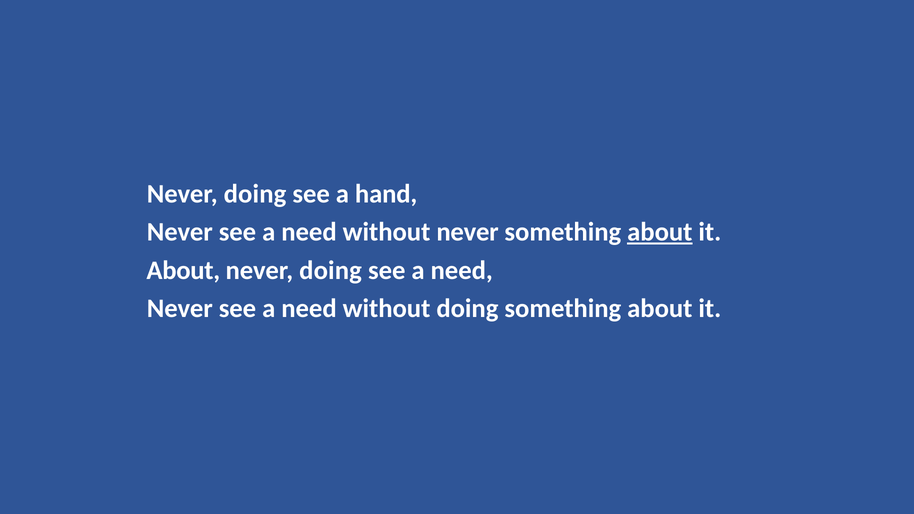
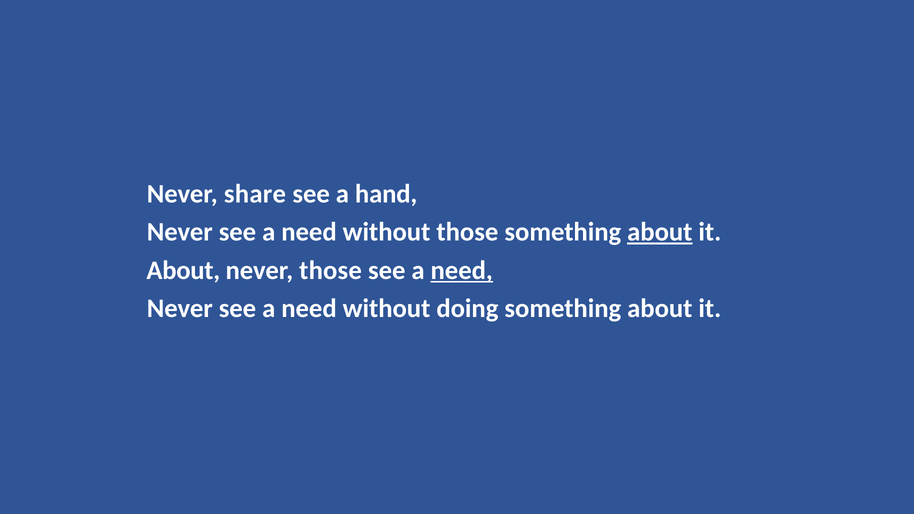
doing at (255, 194): doing -> share
without never: never -> those
doing at (331, 270): doing -> those
need at (462, 270) underline: none -> present
